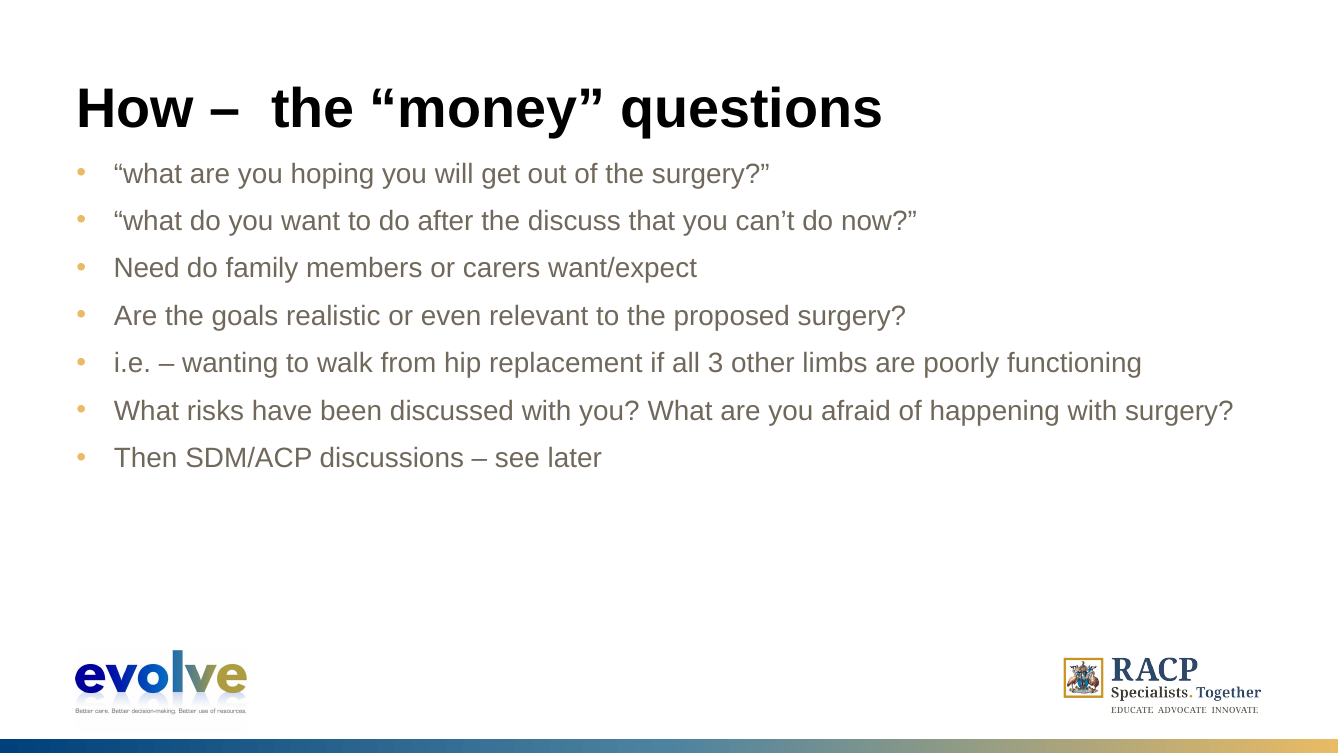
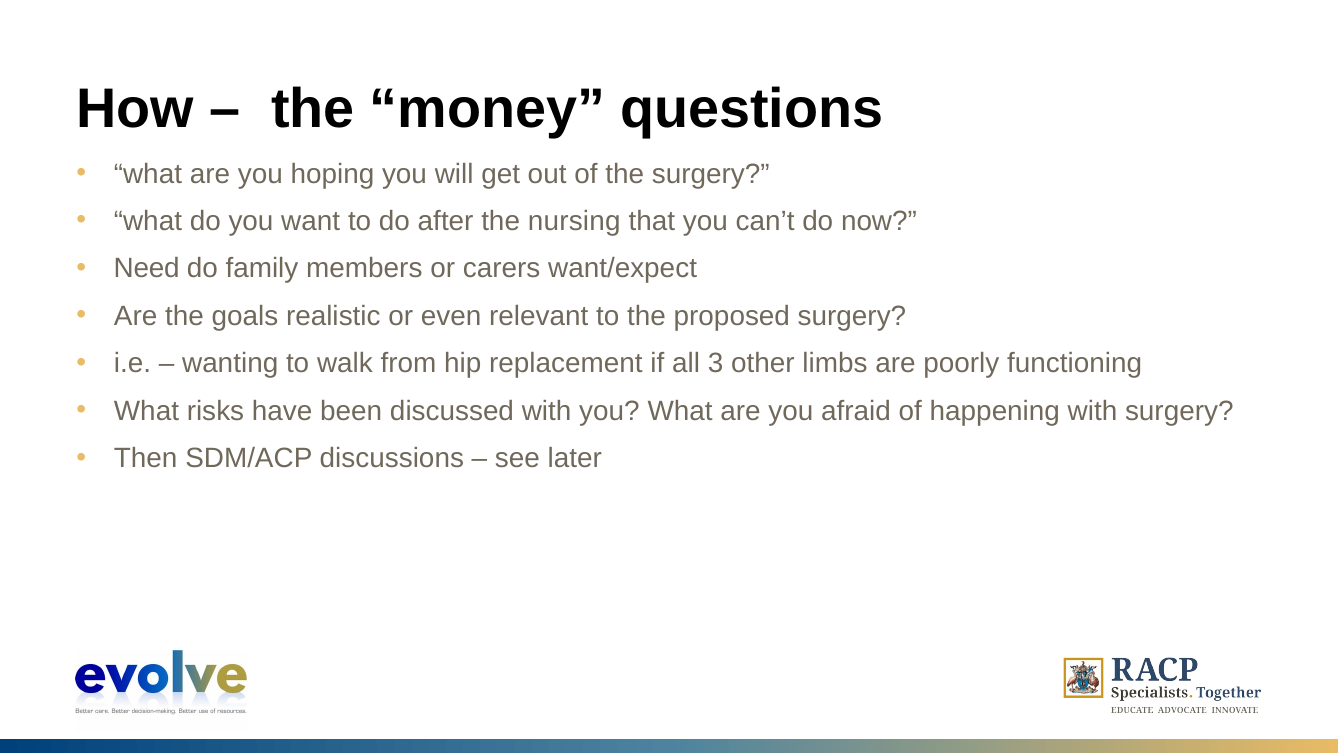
discuss: discuss -> nursing
